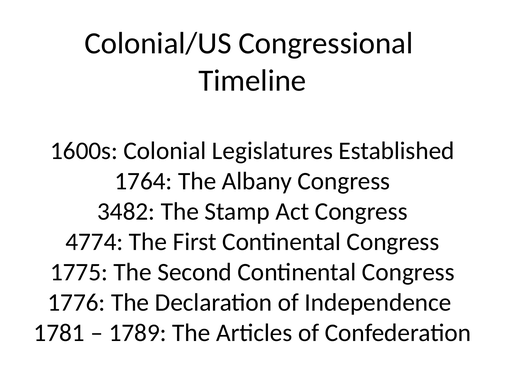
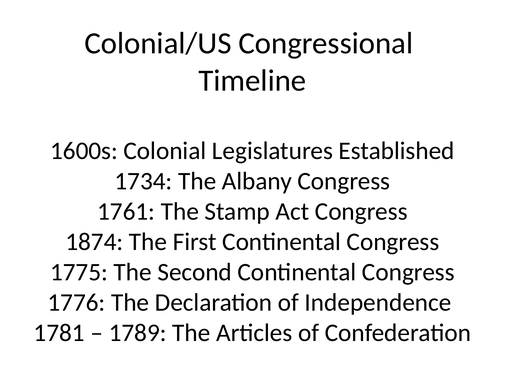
1764: 1764 -> 1734
3482: 3482 -> 1761
4774: 4774 -> 1874
